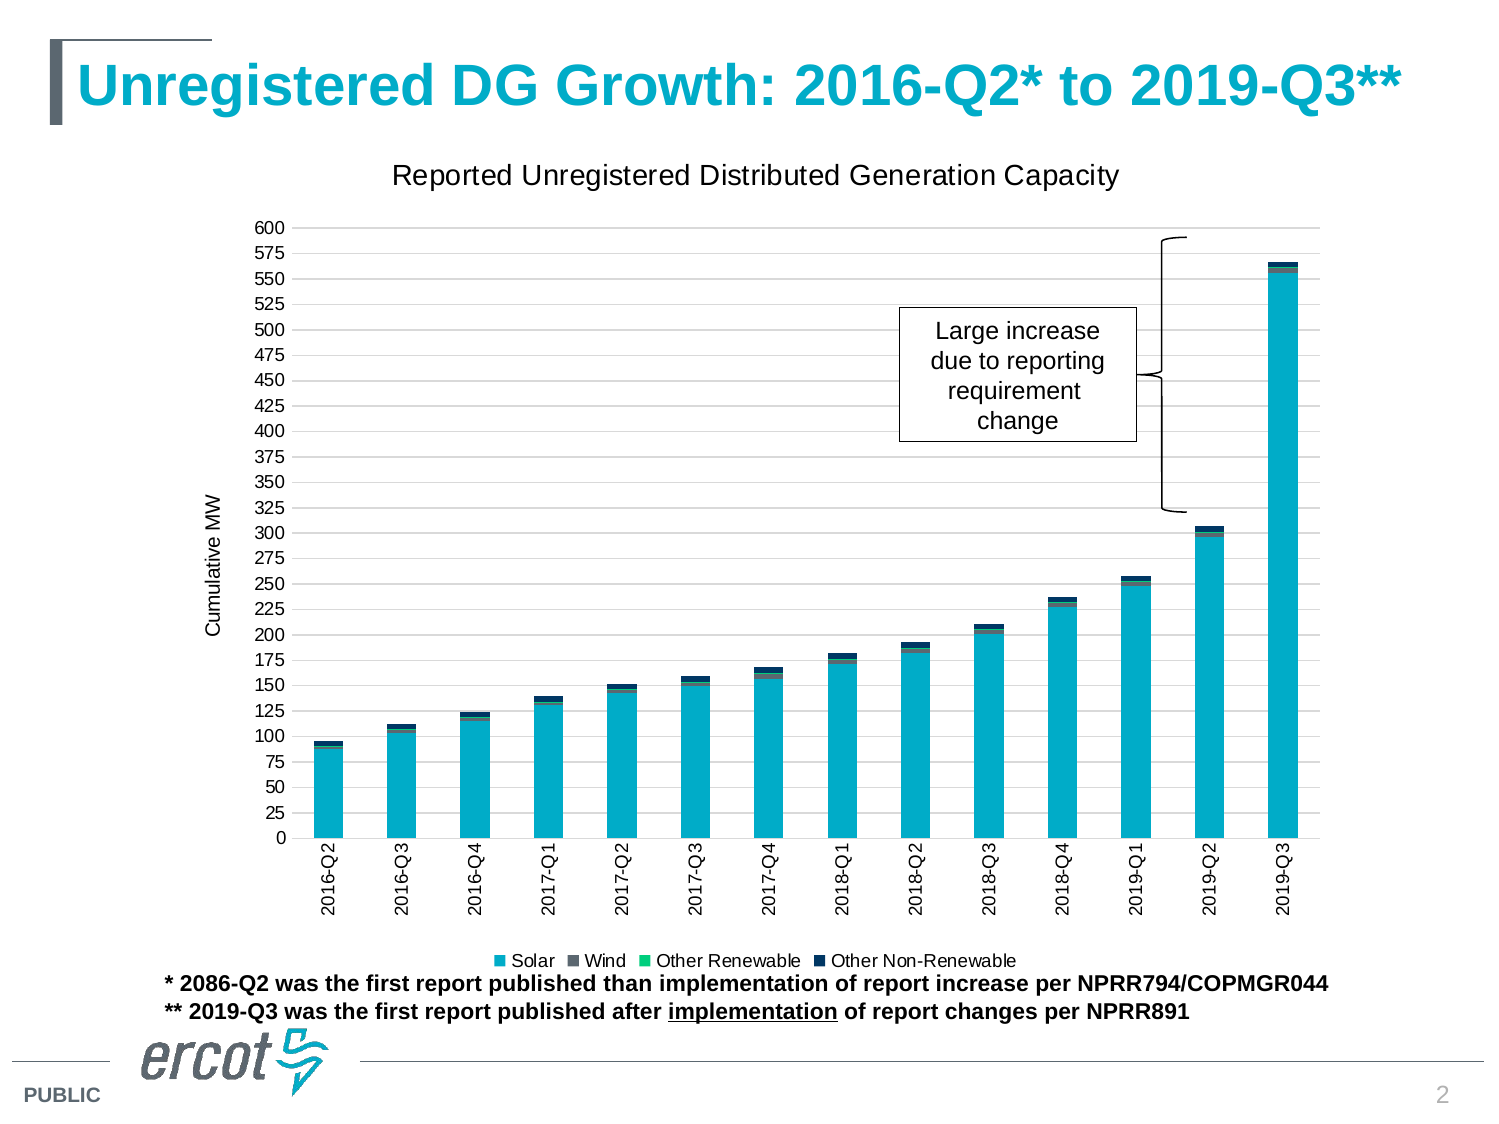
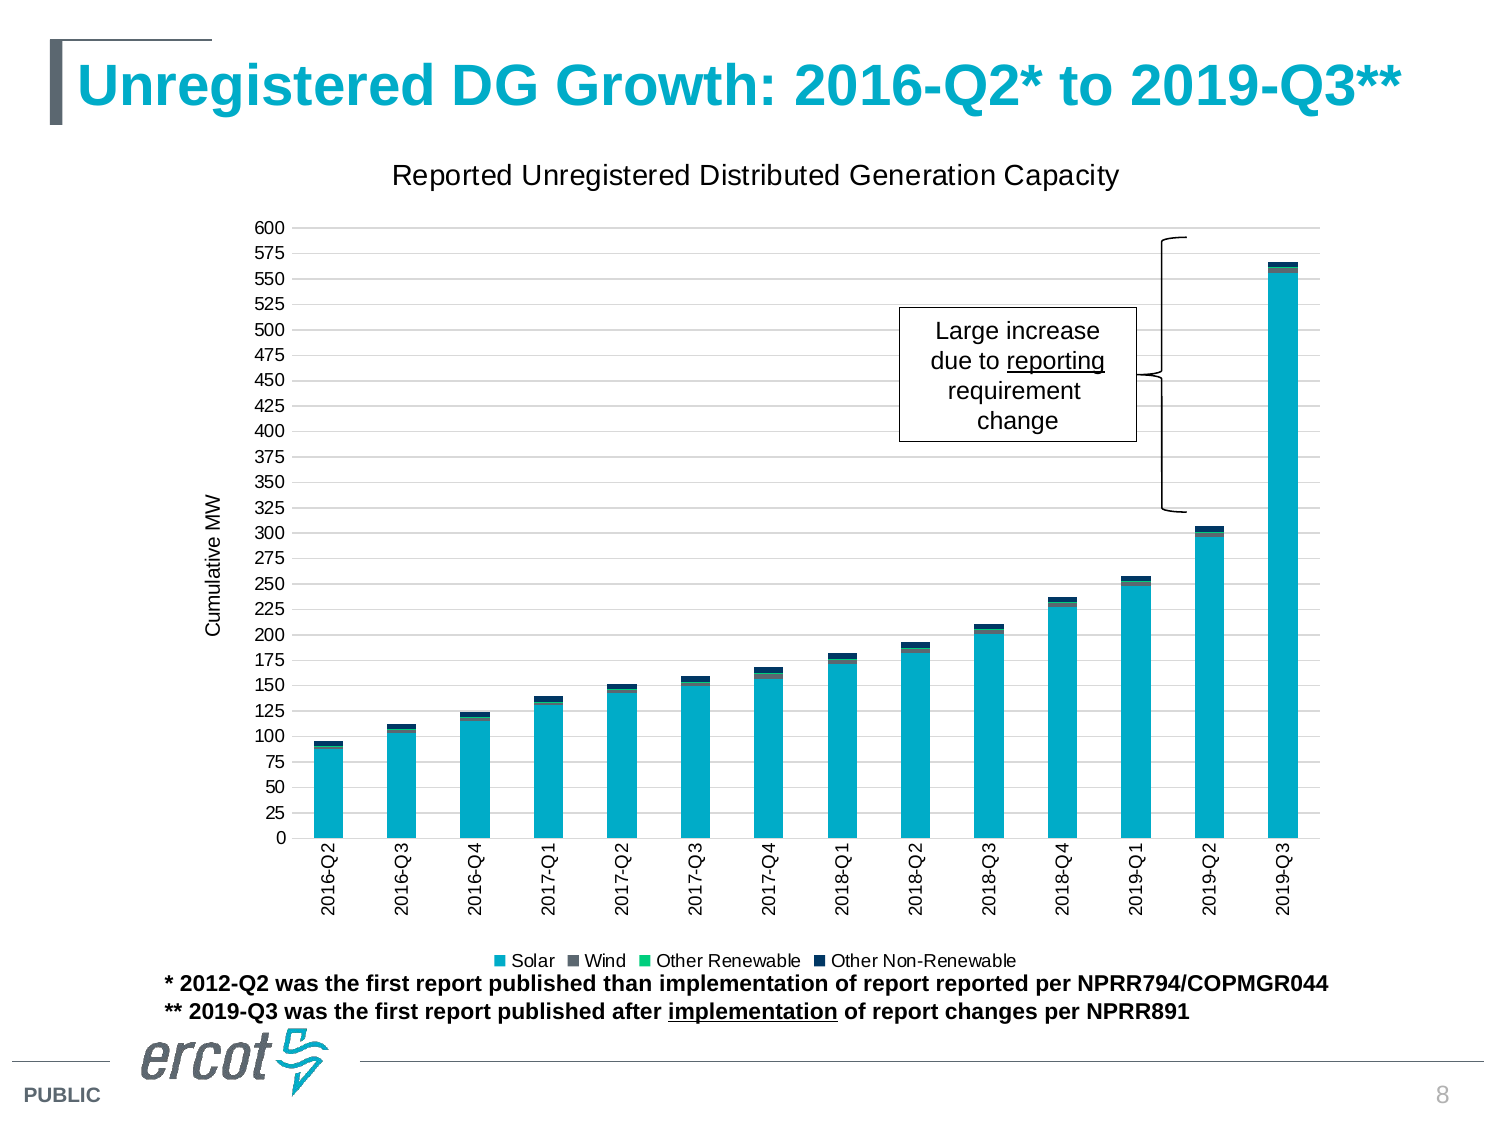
reporting underline: none -> present
2086-Q2: 2086-Q2 -> 2012-Q2
report increase: increase -> reported
2 at (1443, 1095): 2 -> 8
